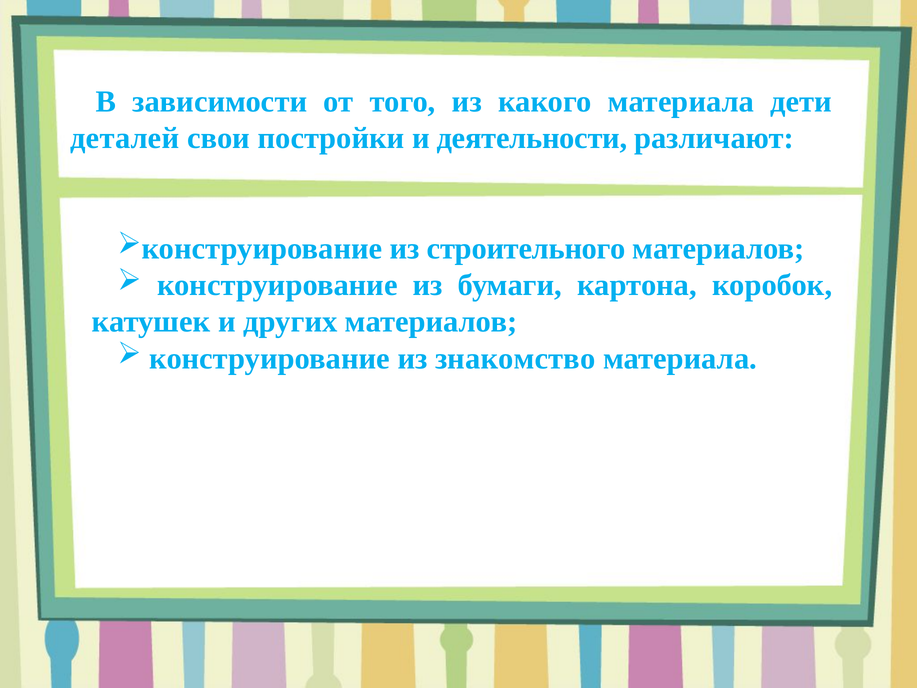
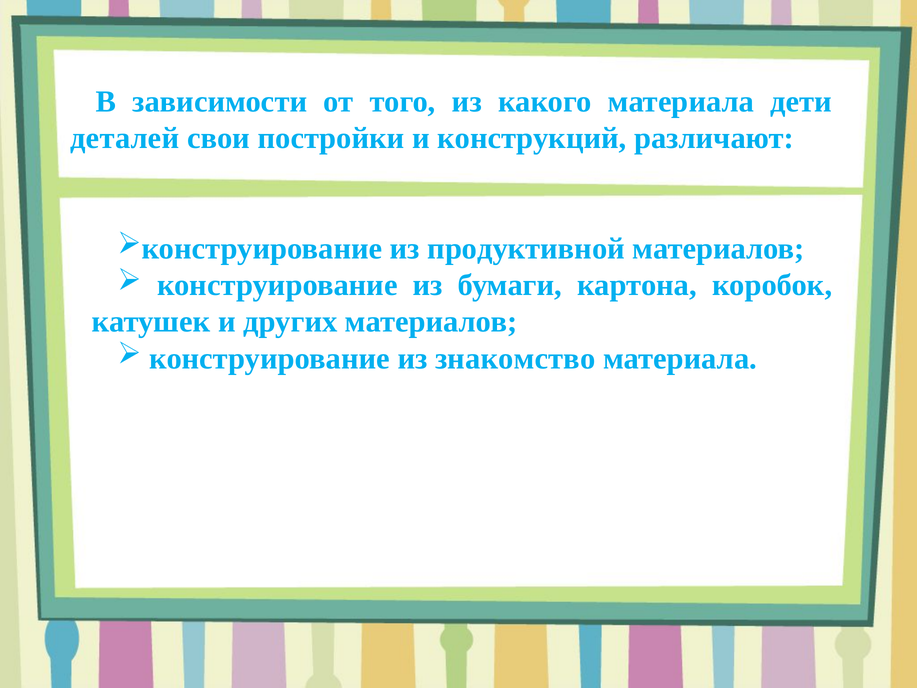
деятельности: деятельности -> конструкций
строительного: строительного -> продуктивной
